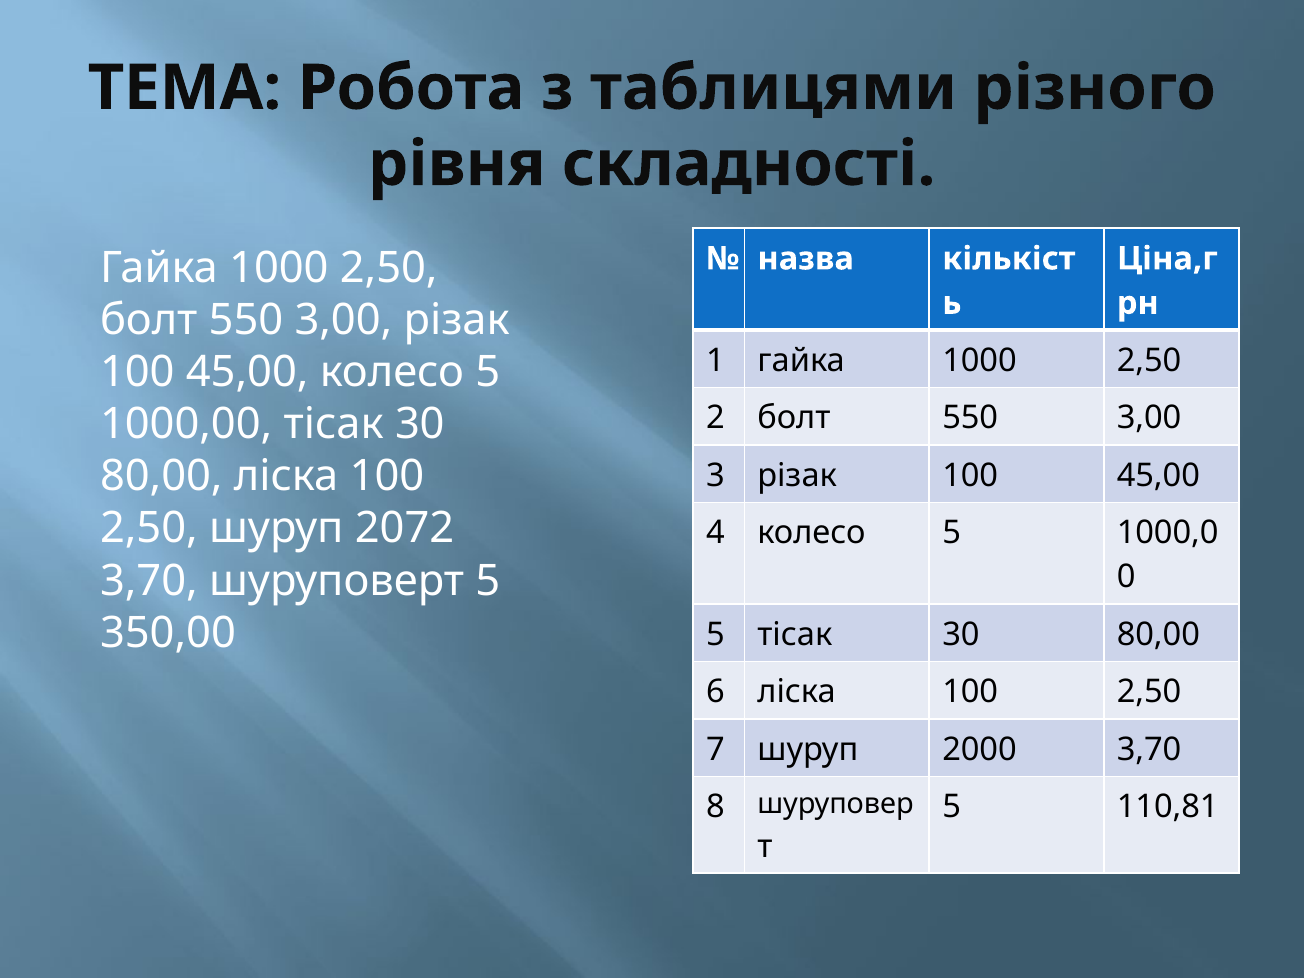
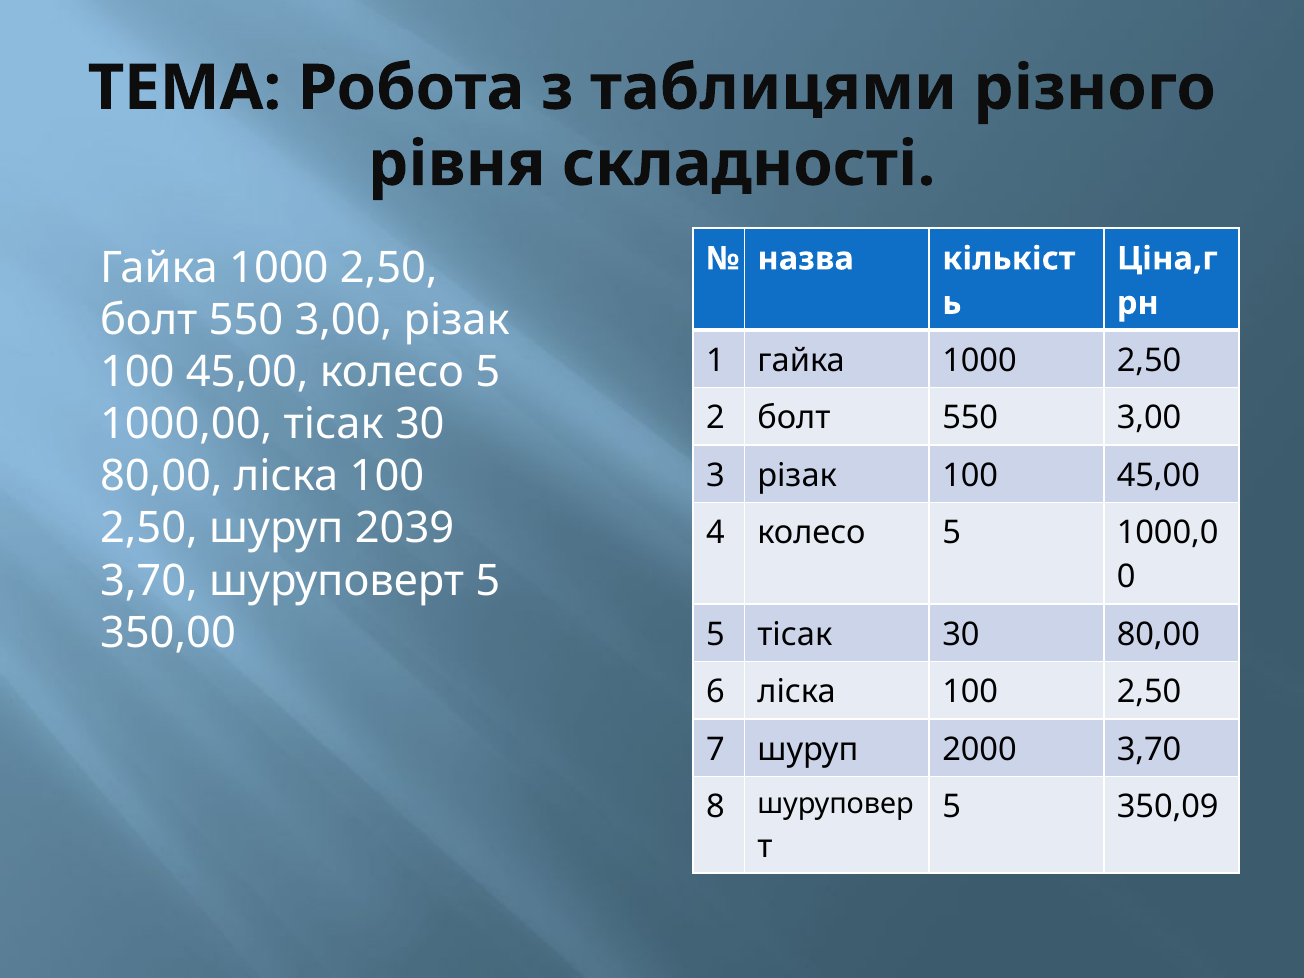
2072: 2072 -> 2039
110,81: 110,81 -> 350,09
